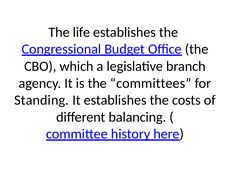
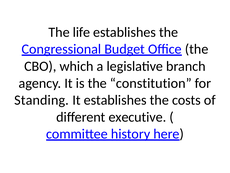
committees: committees -> constitution
balancing: balancing -> executive
